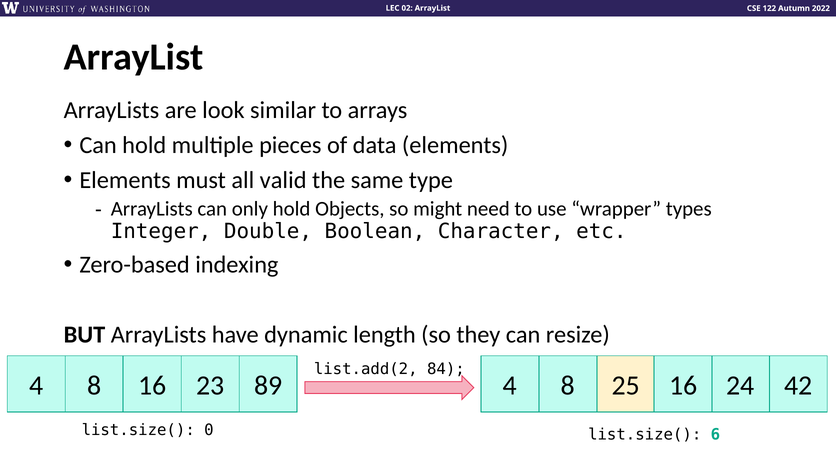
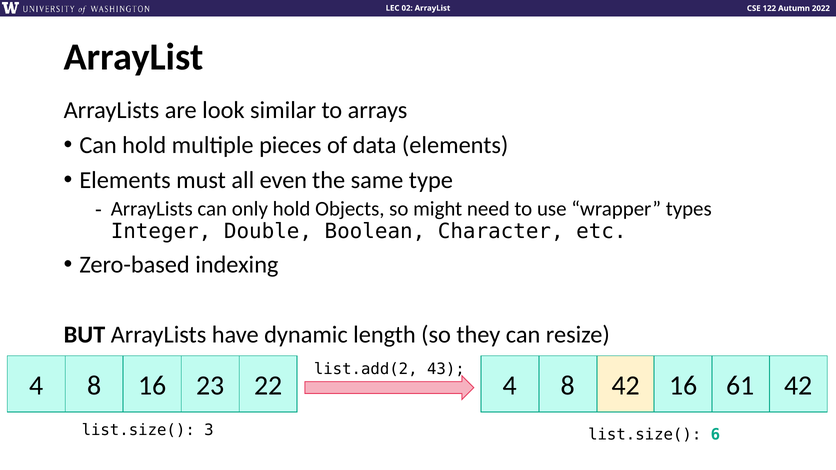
valid: valid -> even
84: 84 -> 43
89: 89 -> 22
4 25: 25 -> 42
24: 24 -> 61
0: 0 -> 3
